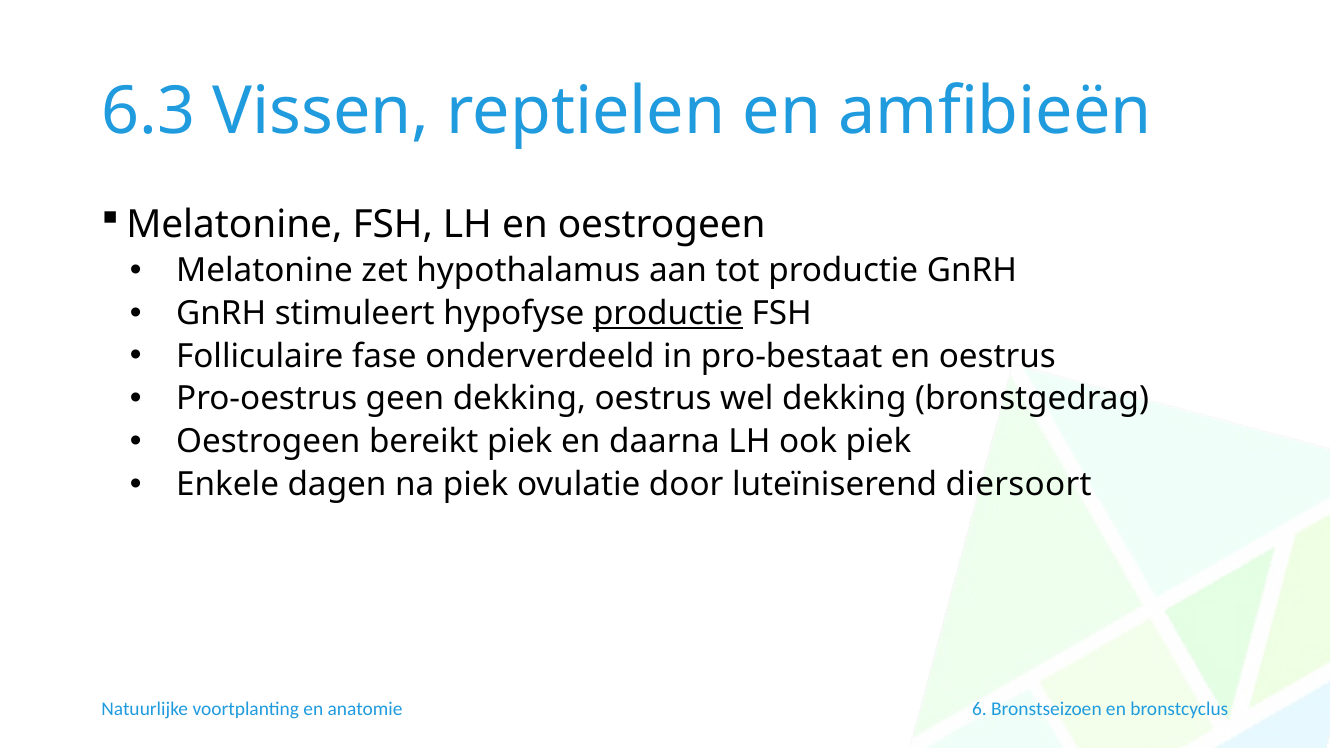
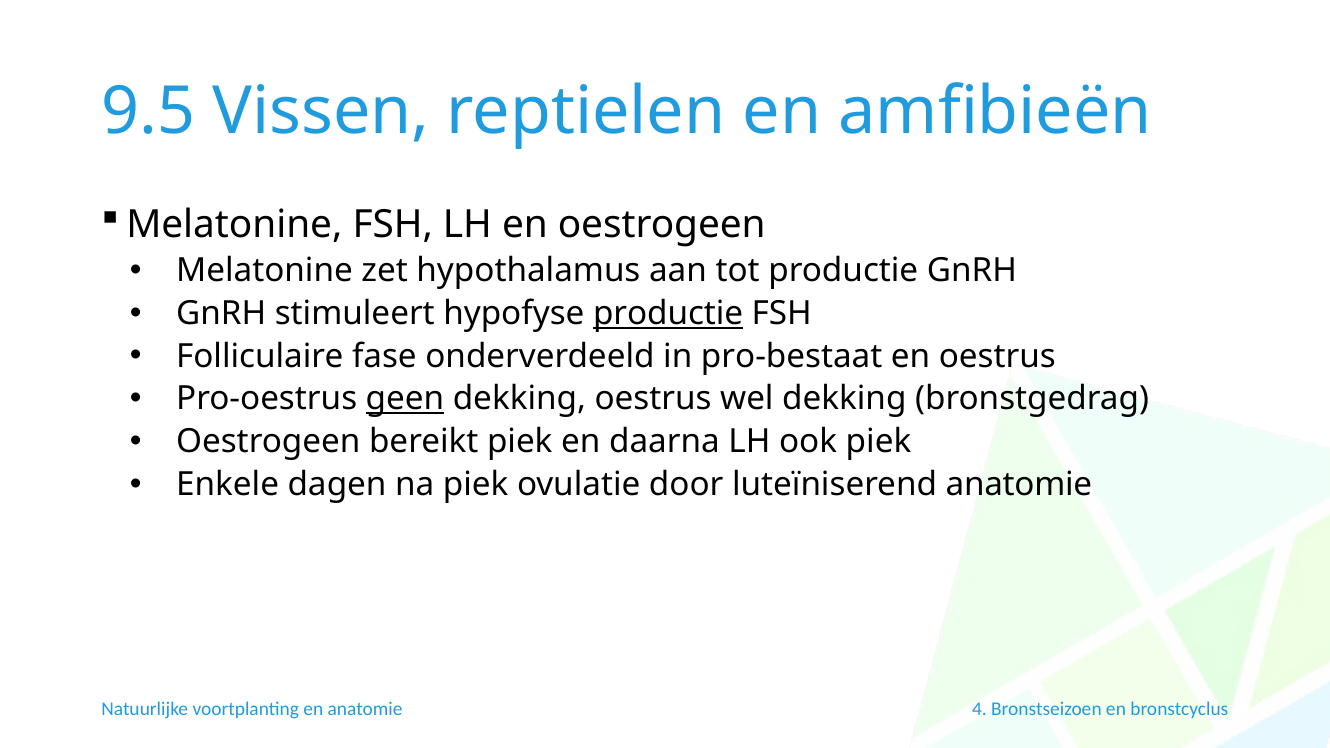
6.3: 6.3 -> 9.5
geen underline: none -> present
luteïniserend diersoort: diersoort -> anatomie
6: 6 -> 4
